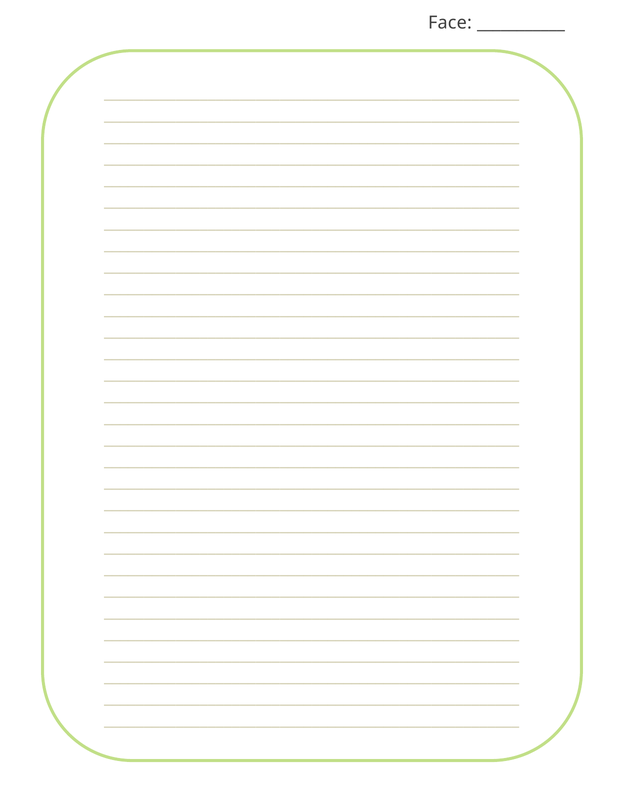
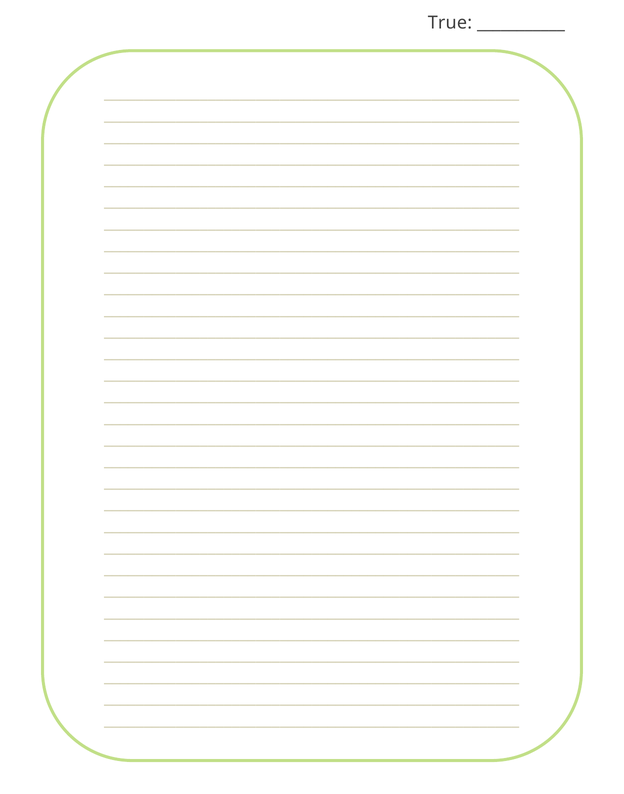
Face: Face -> True
